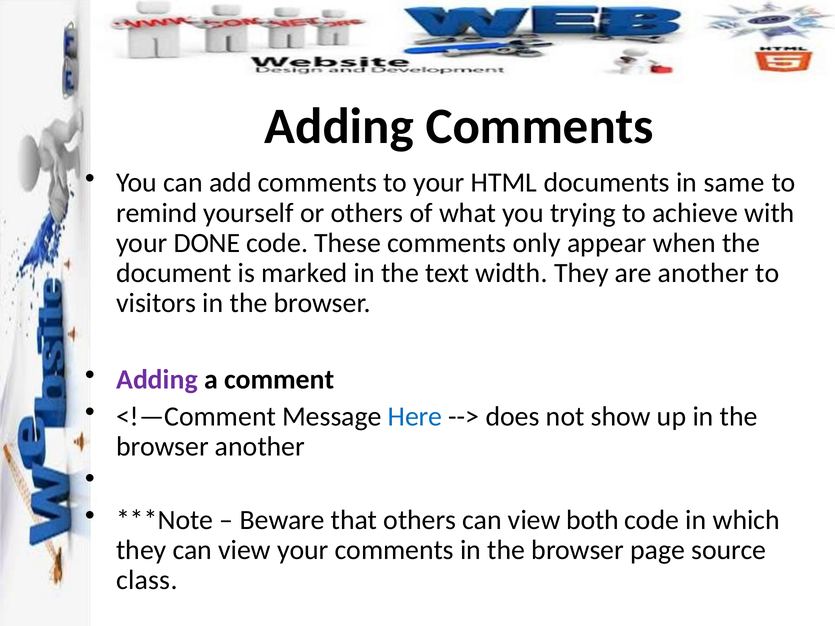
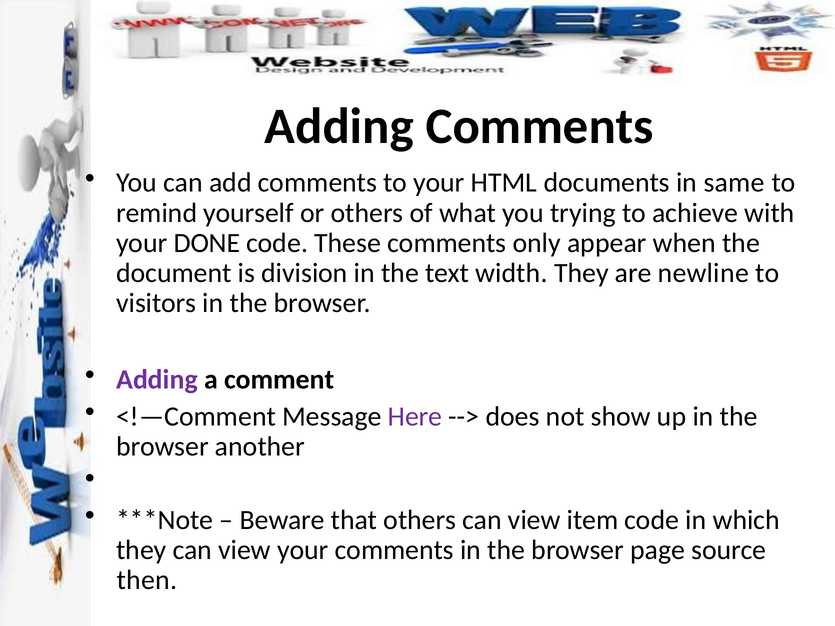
marked: marked -> division
are another: another -> newline
Here colour: blue -> purple
both: both -> item
class: class -> then
